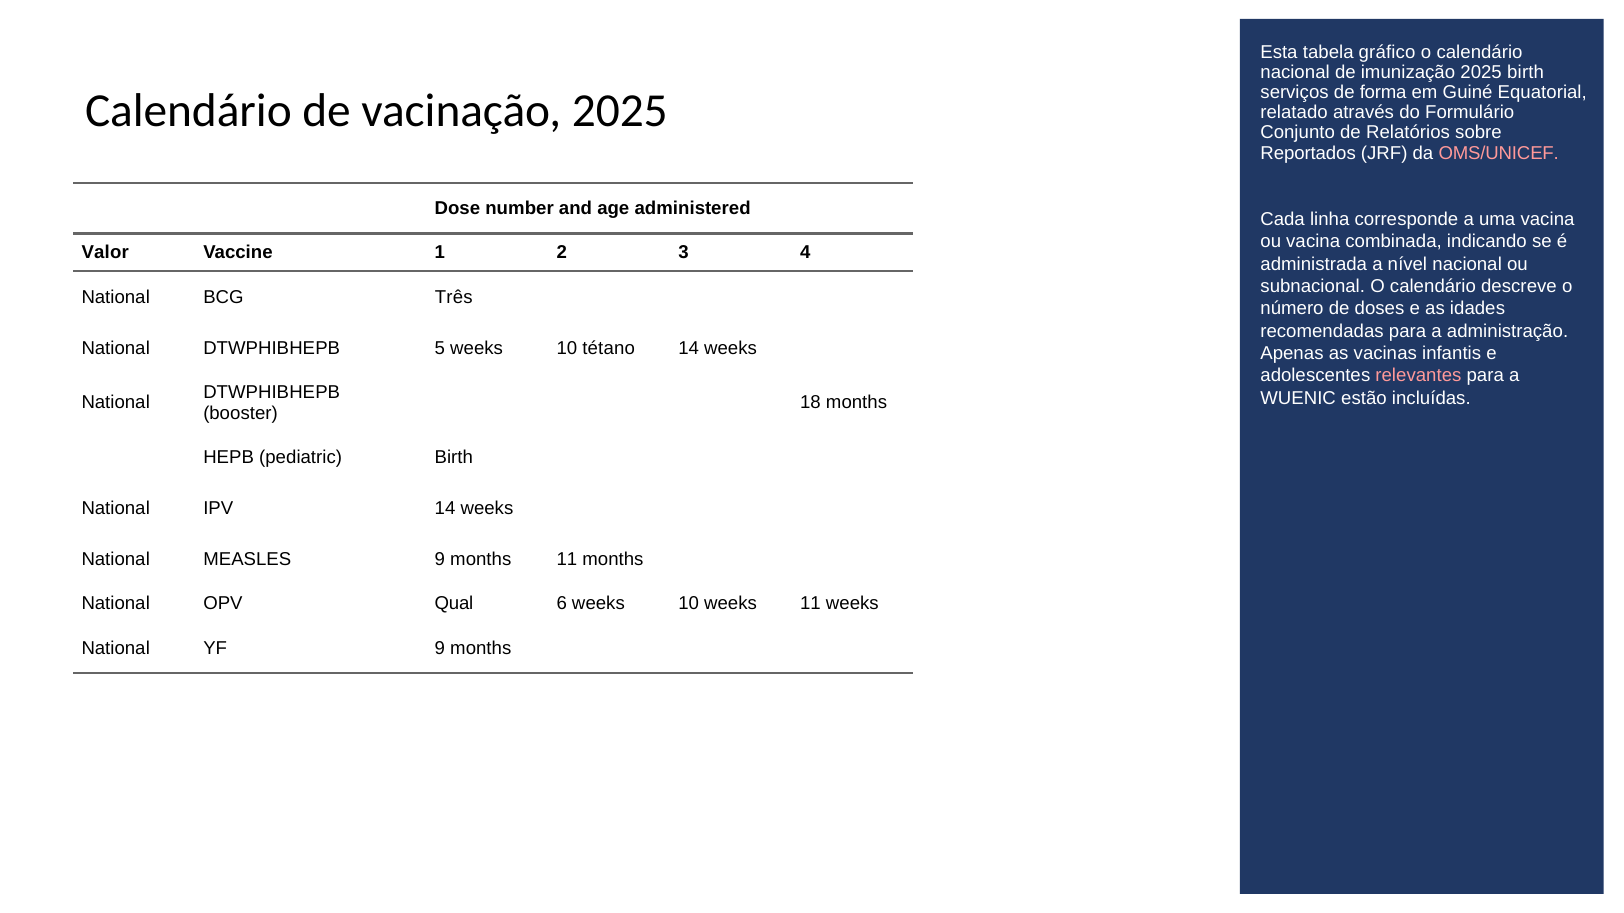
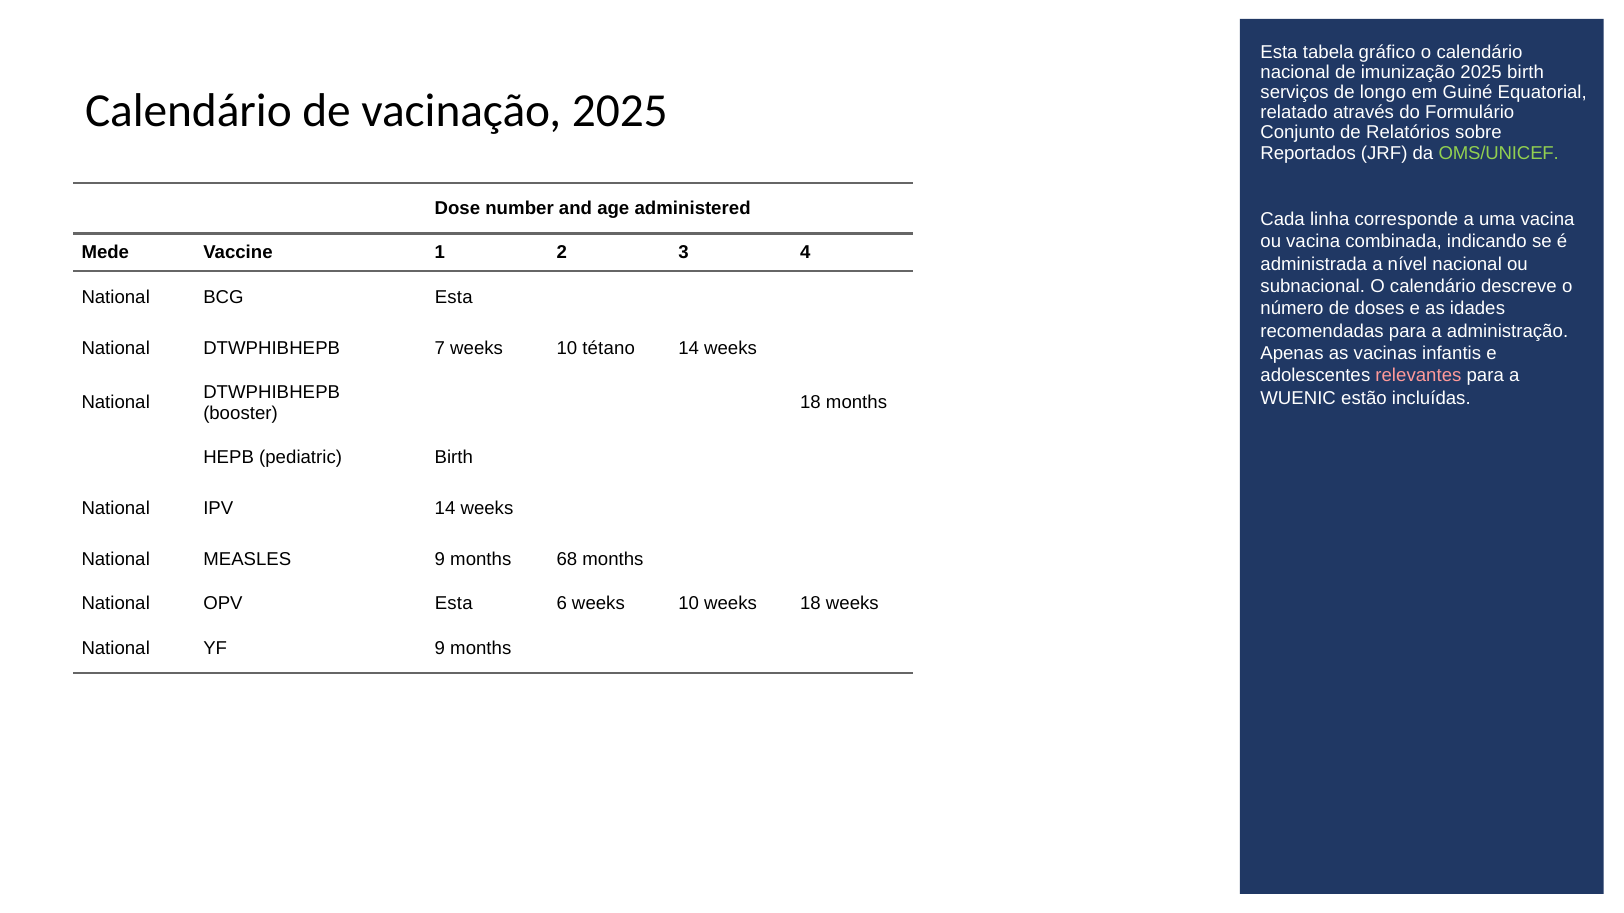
forma: forma -> longo
OMS/UNICEF colour: pink -> light green
Valor: Valor -> Mede
BCG Três: Três -> Esta
5: 5 -> 7
months 11: 11 -> 68
OPV Qual: Qual -> Esta
weeks 11: 11 -> 18
